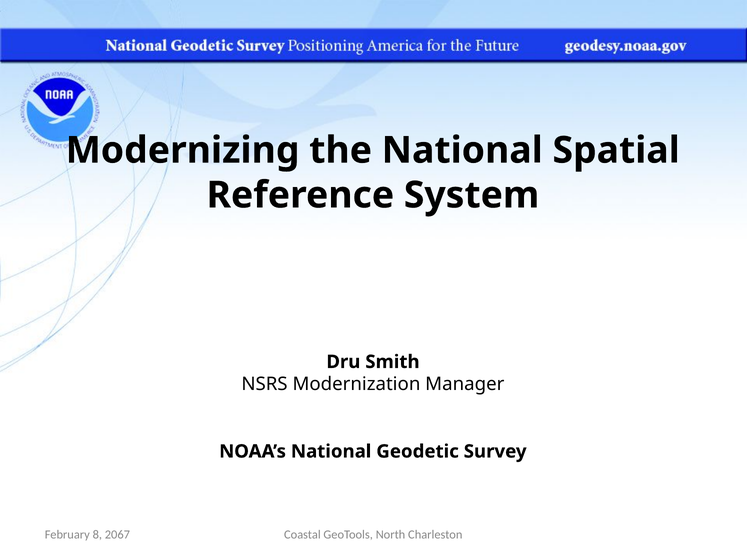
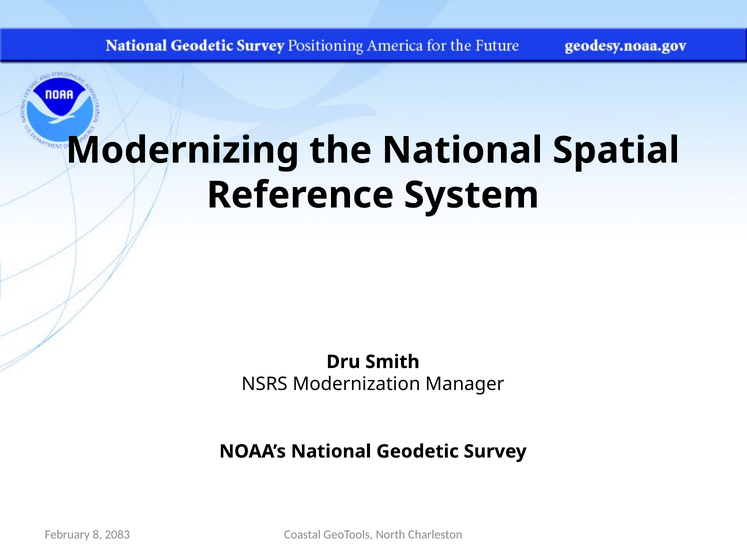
2067: 2067 -> 2083
